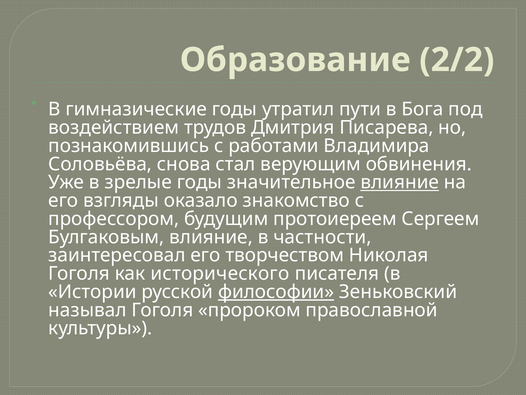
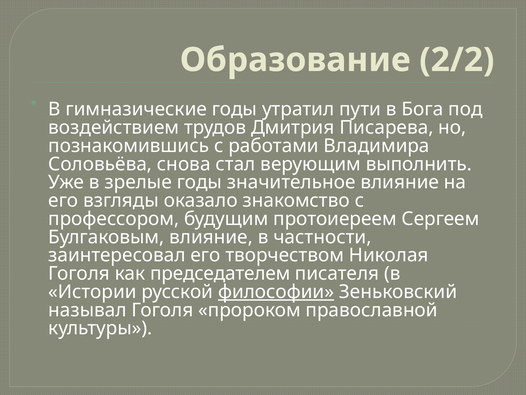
обвинения: обвинения -> выполнить
влияние at (400, 182) underline: present -> none
исторического: исторического -> председателем
